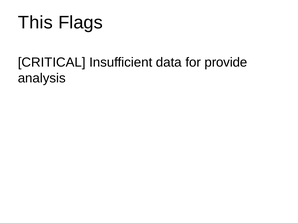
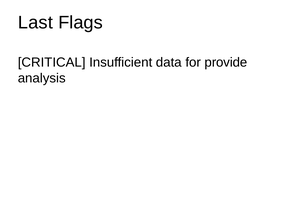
This: This -> Last
